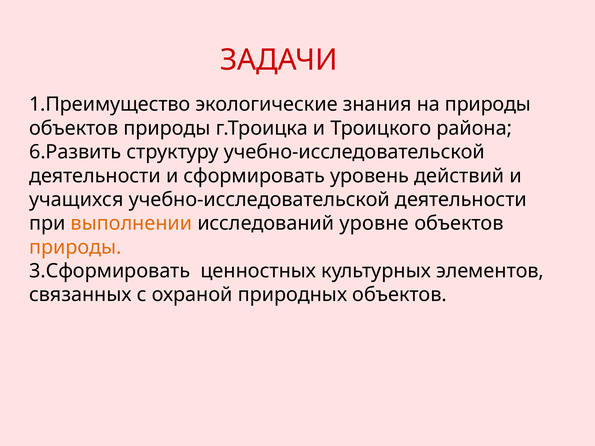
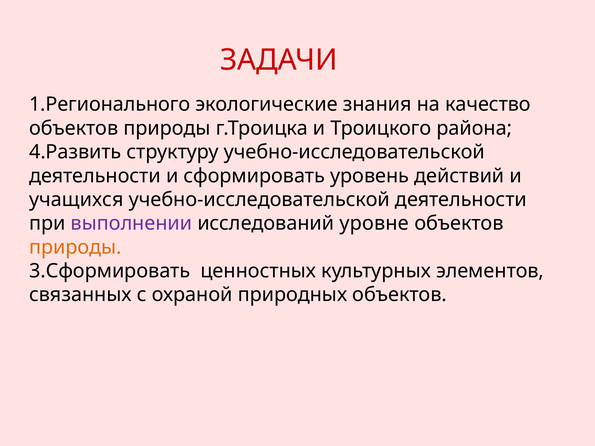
1.Преимущество: 1.Преимущество -> 1.Регионального
на природы: природы -> качество
6.Развить: 6.Развить -> 4.Развить
выполнении colour: orange -> purple
